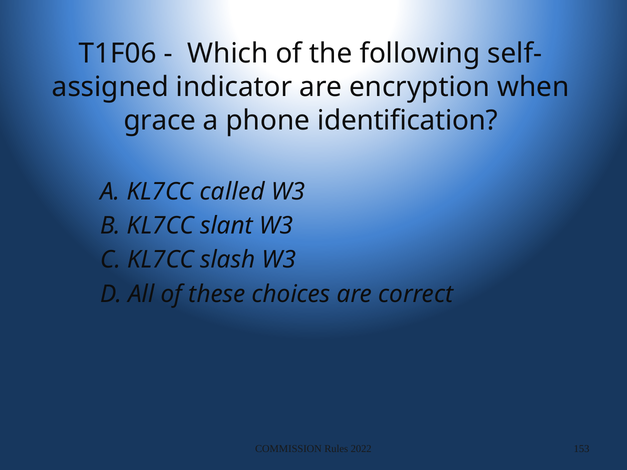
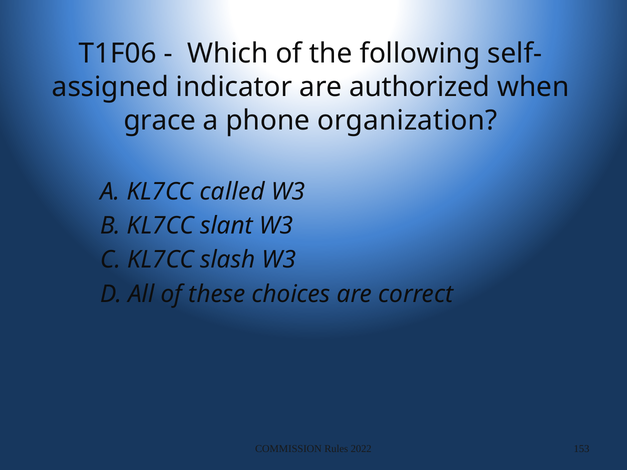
encryption: encryption -> authorized
identification: identification -> organization
